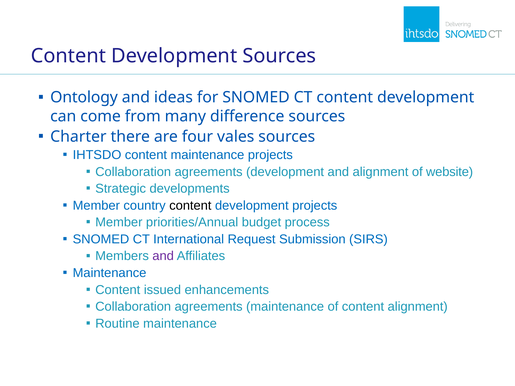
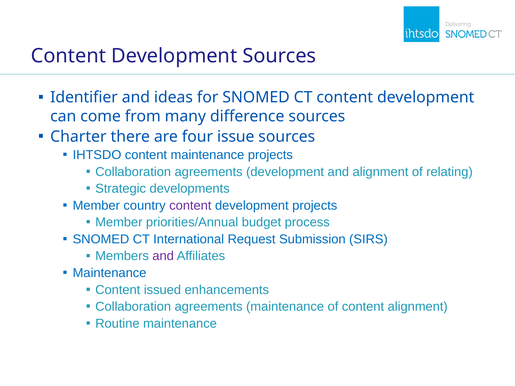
Ontology: Ontology -> Identifier
vales: vales -> issue
website: website -> relating
content at (190, 206) colour: black -> purple
